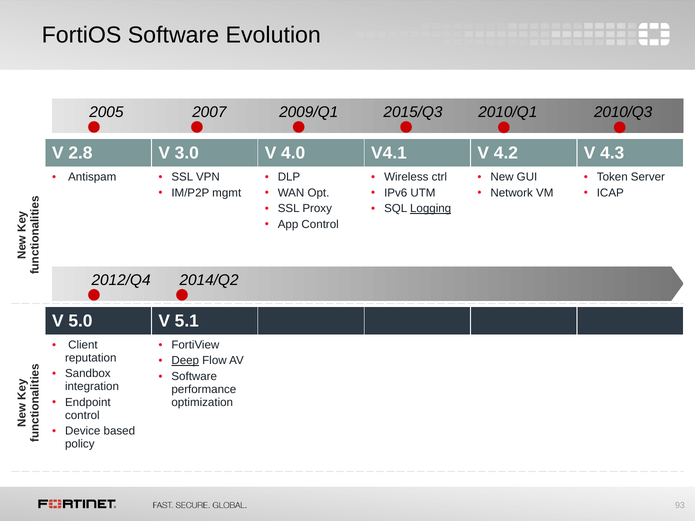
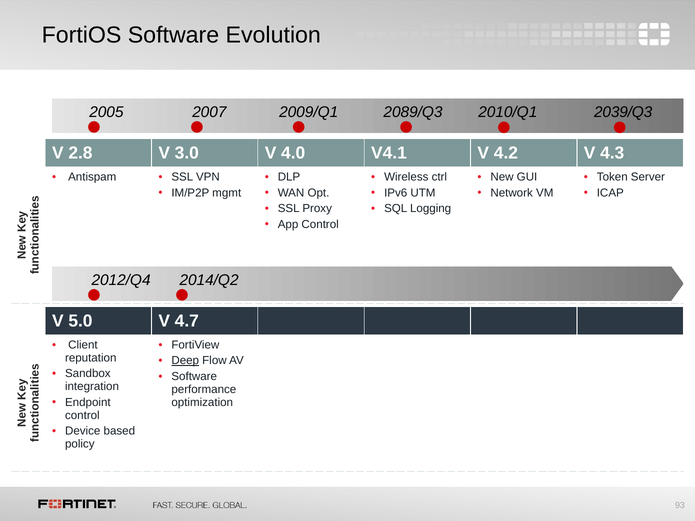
2015/Q3: 2015/Q3 -> 2089/Q3
2010/Q3: 2010/Q3 -> 2039/Q3
Logging underline: present -> none
5.1: 5.1 -> 4.7
